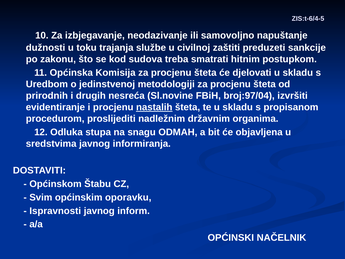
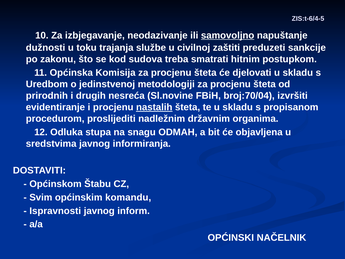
samovoljno underline: none -> present
broj:97/04: broj:97/04 -> broj:70/04
oporavku: oporavku -> komandu
